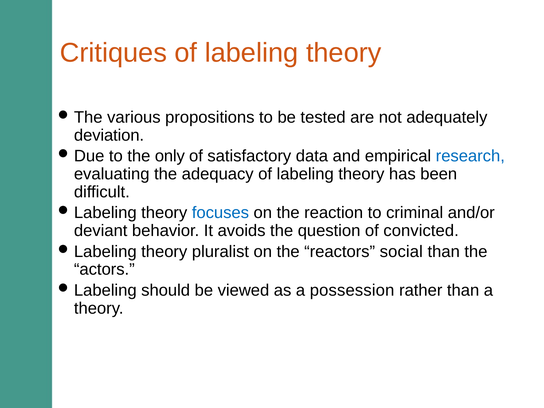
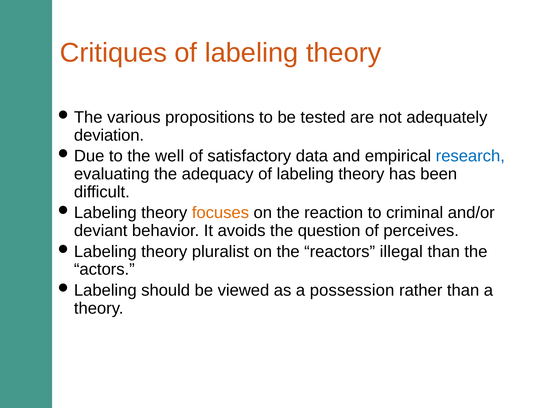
only: only -> well
focuses colour: blue -> orange
convicted: convicted -> perceives
social: social -> illegal
